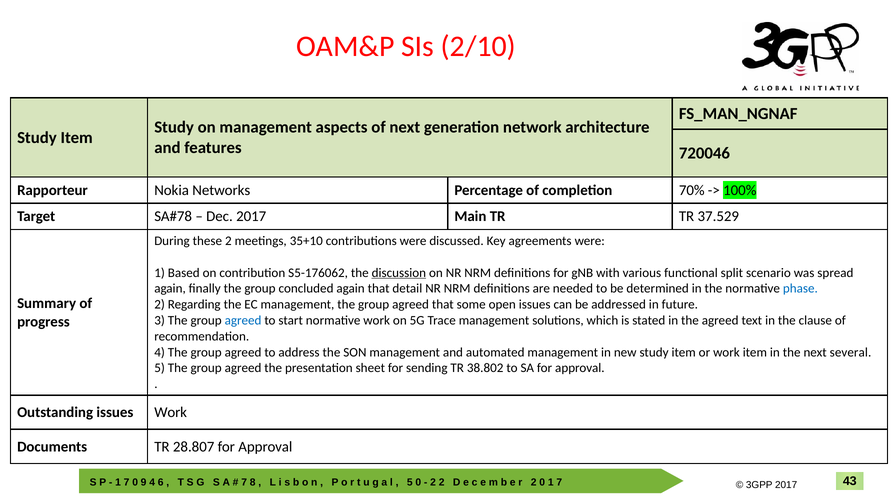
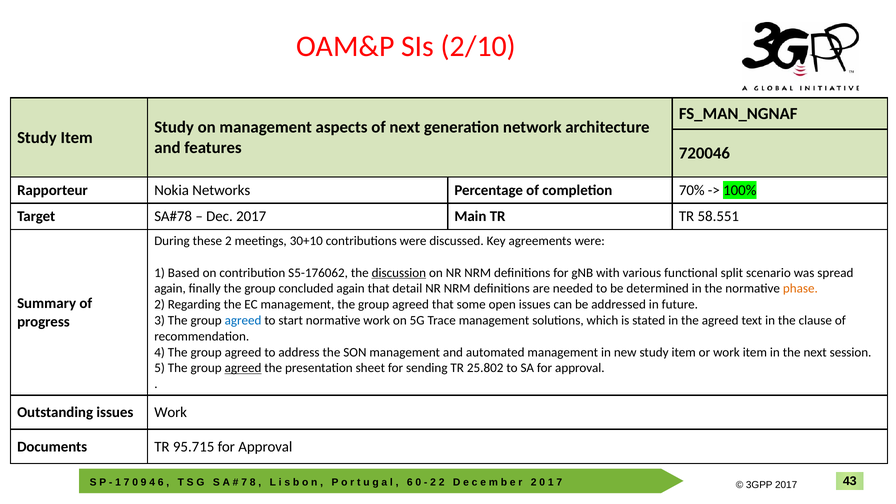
37.529: 37.529 -> 58.551
35+10: 35+10 -> 30+10
phase colour: blue -> orange
several: several -> session
agreed at (243, 368) underline: none -> present
38.802: 38.802 -> 25.802
28.807: 28.807 -> 95.715
5 at (410, 482): 5 -> 6
